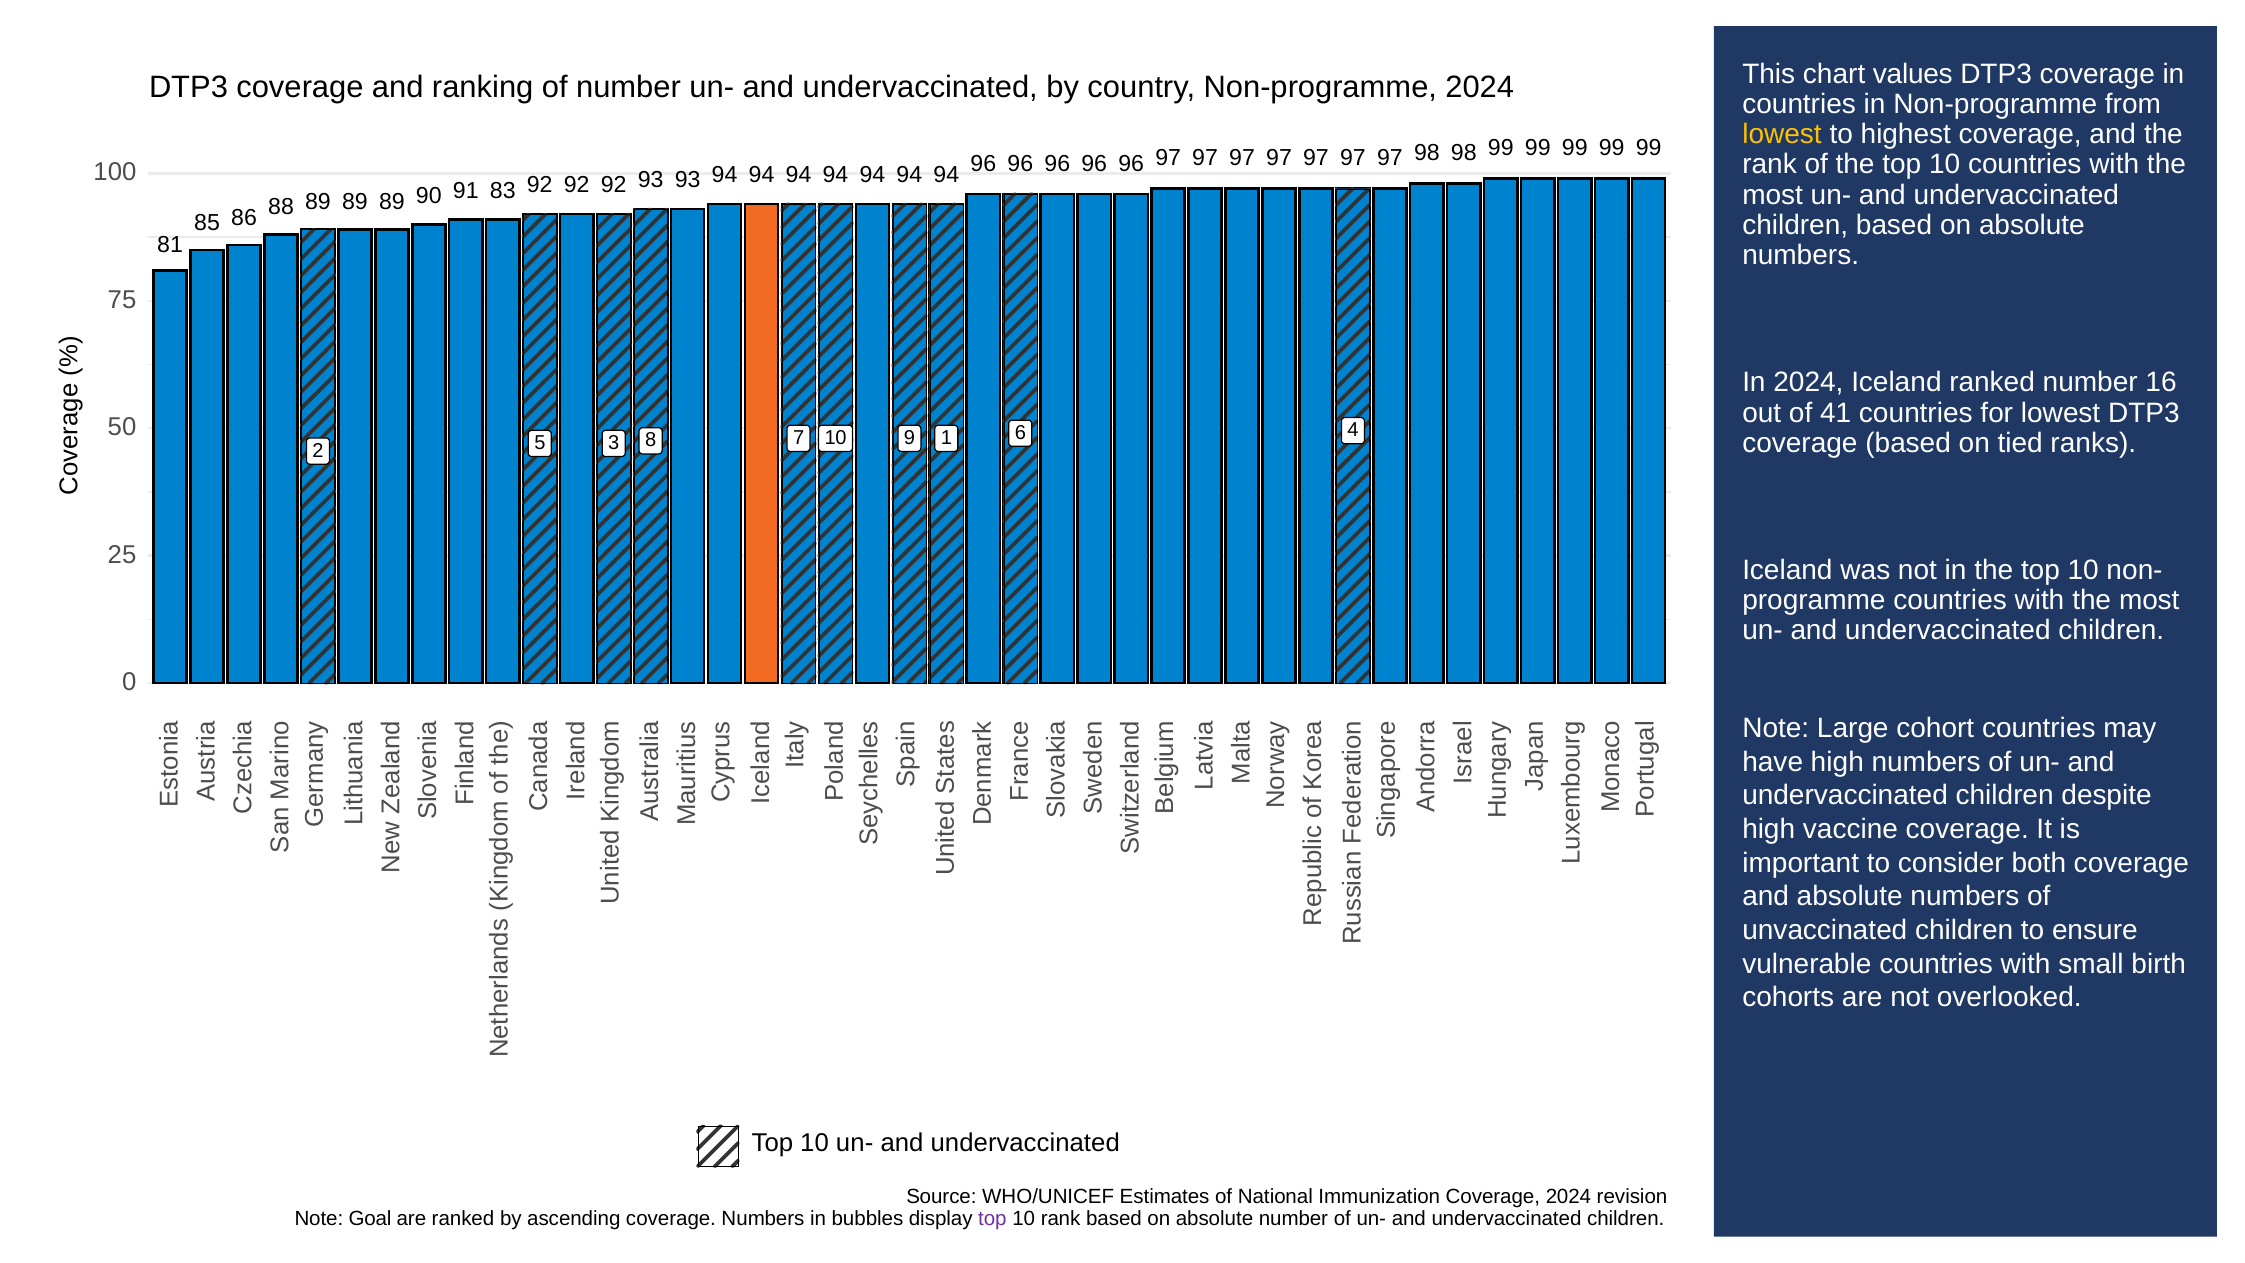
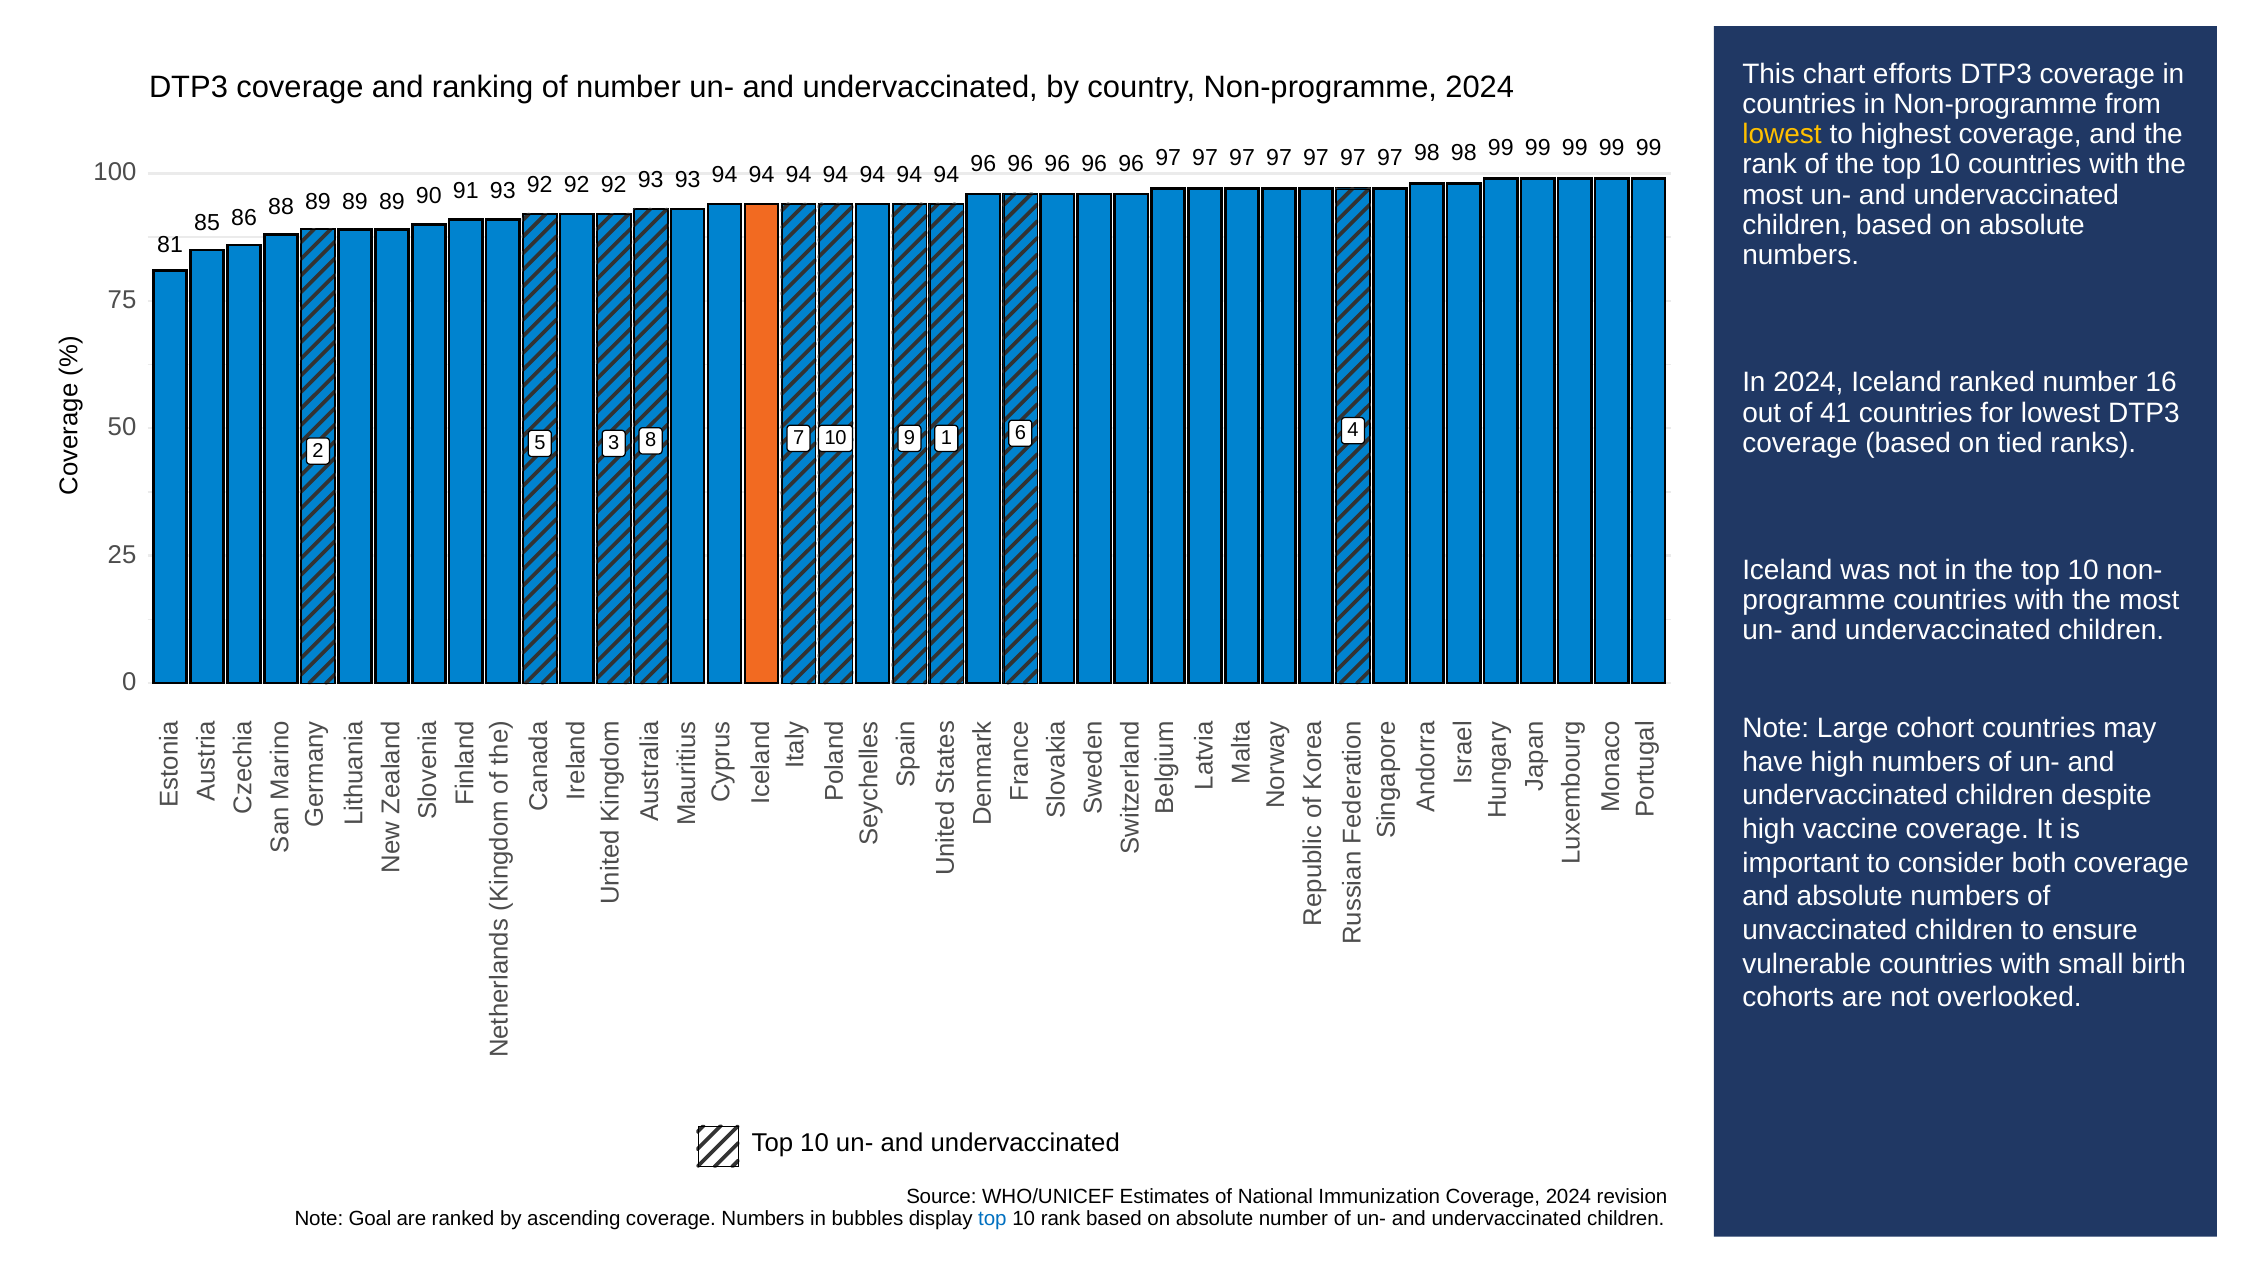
values: values -> efforts
90 83: 83 -> 93
top at (992, 1218) colour: purple -> blue
